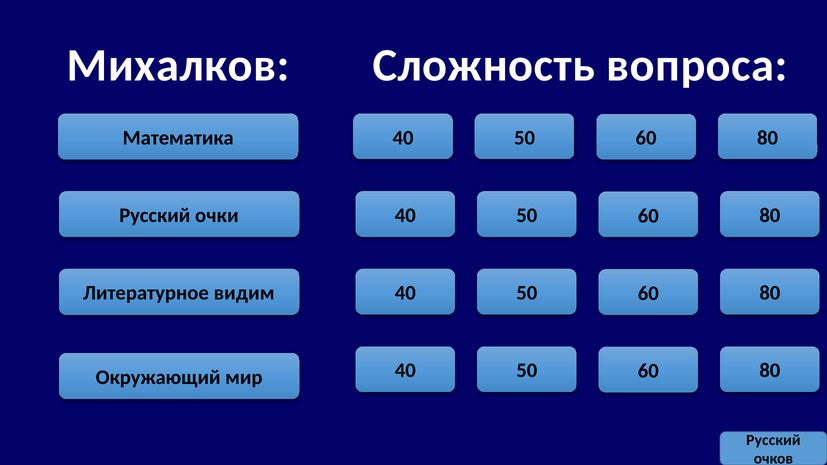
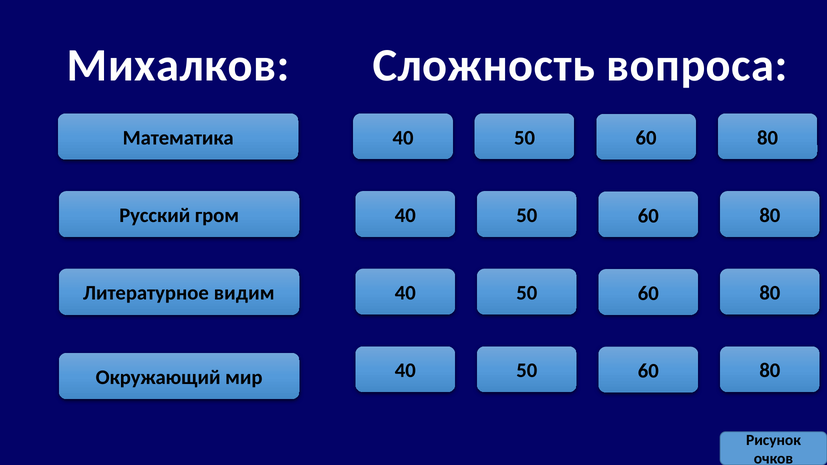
очки: очки -> гром
Русский at (773, 440): Русский -> Рисунок
